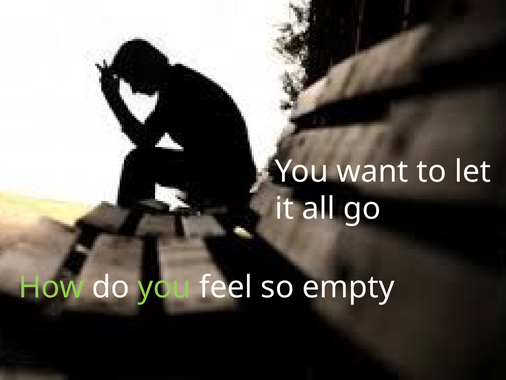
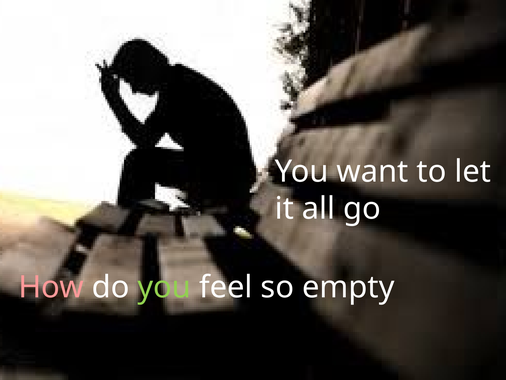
How colour: light green -> pink
